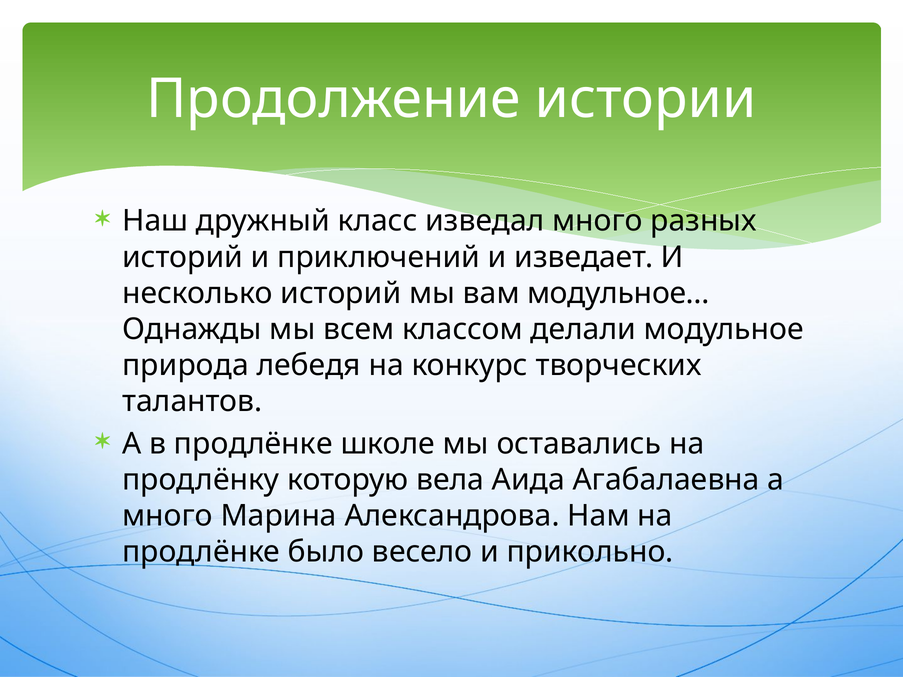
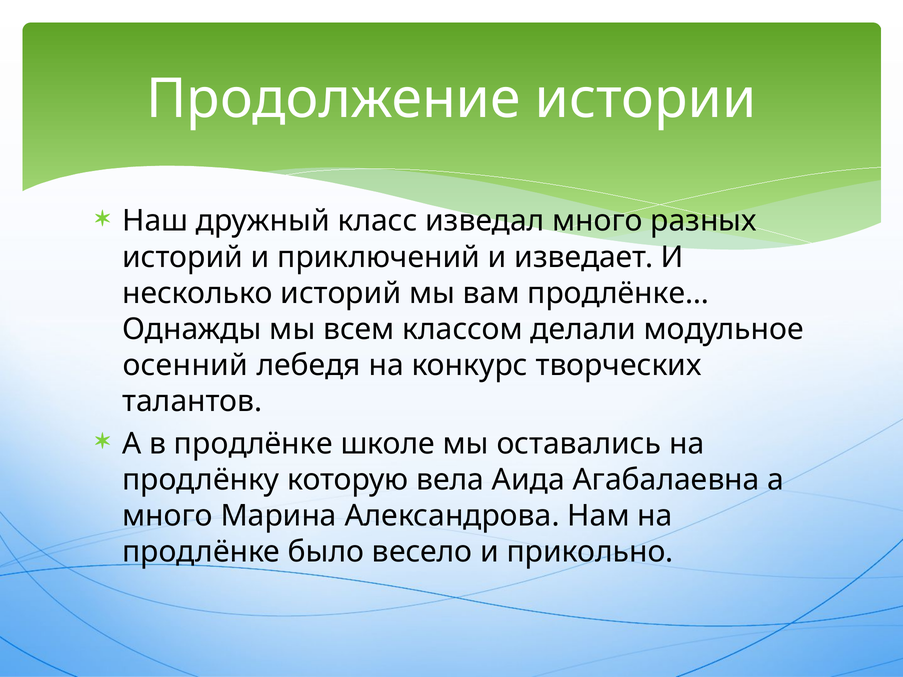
модульное…: модульное… -> продлёнке…
природа: природа -> осенний
